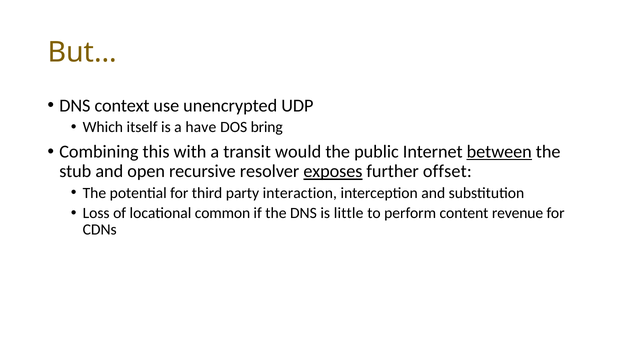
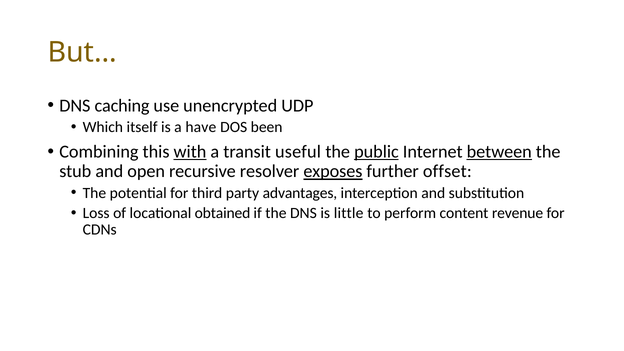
context: context -> caching
bring: bring -> been
with underline: none -> present
would: would -> useful
public underline: none -> present
interaction: interaction -> advantages
common: common -> obtained
